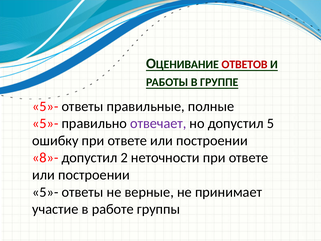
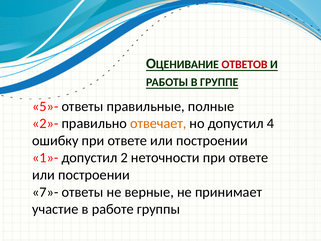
5»- at (45, 123): 5»- -> 2»-
отвечает colour: purple -> orange
5: 5 -> 4
8»-: 8»- -> 1»-
5»- at (45, 192): 5»- -> 7»-
